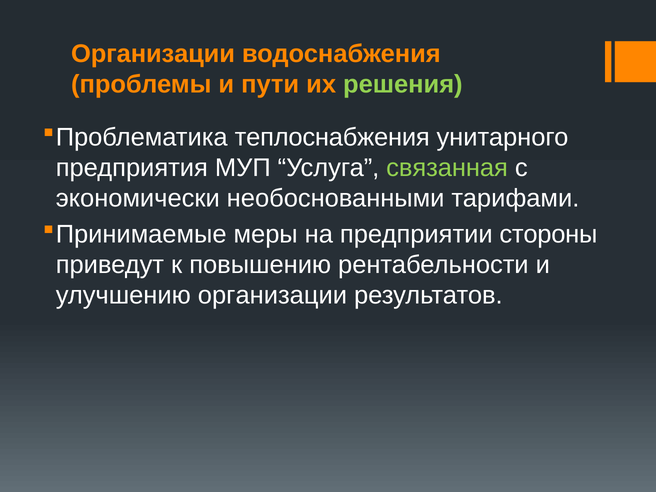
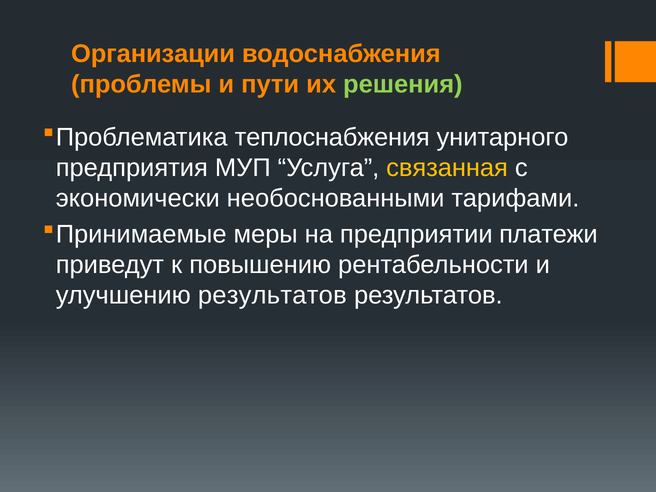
связанная colour: light green -> yellow
стороны: стороны -> платежи
улучшению организации: организации -> результатов
